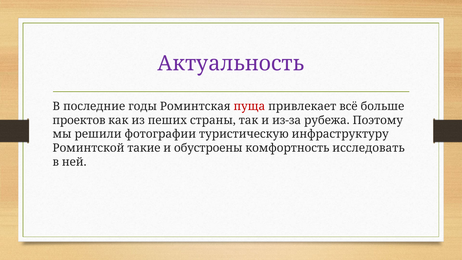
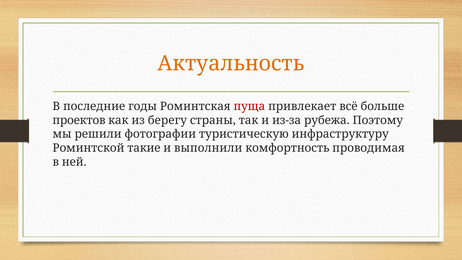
Актуальность colour: purple -> orange
пеших: пеших -> берегу
обустроены: обустроены -> выполнили
исследовать: исследовать -> проводимая
